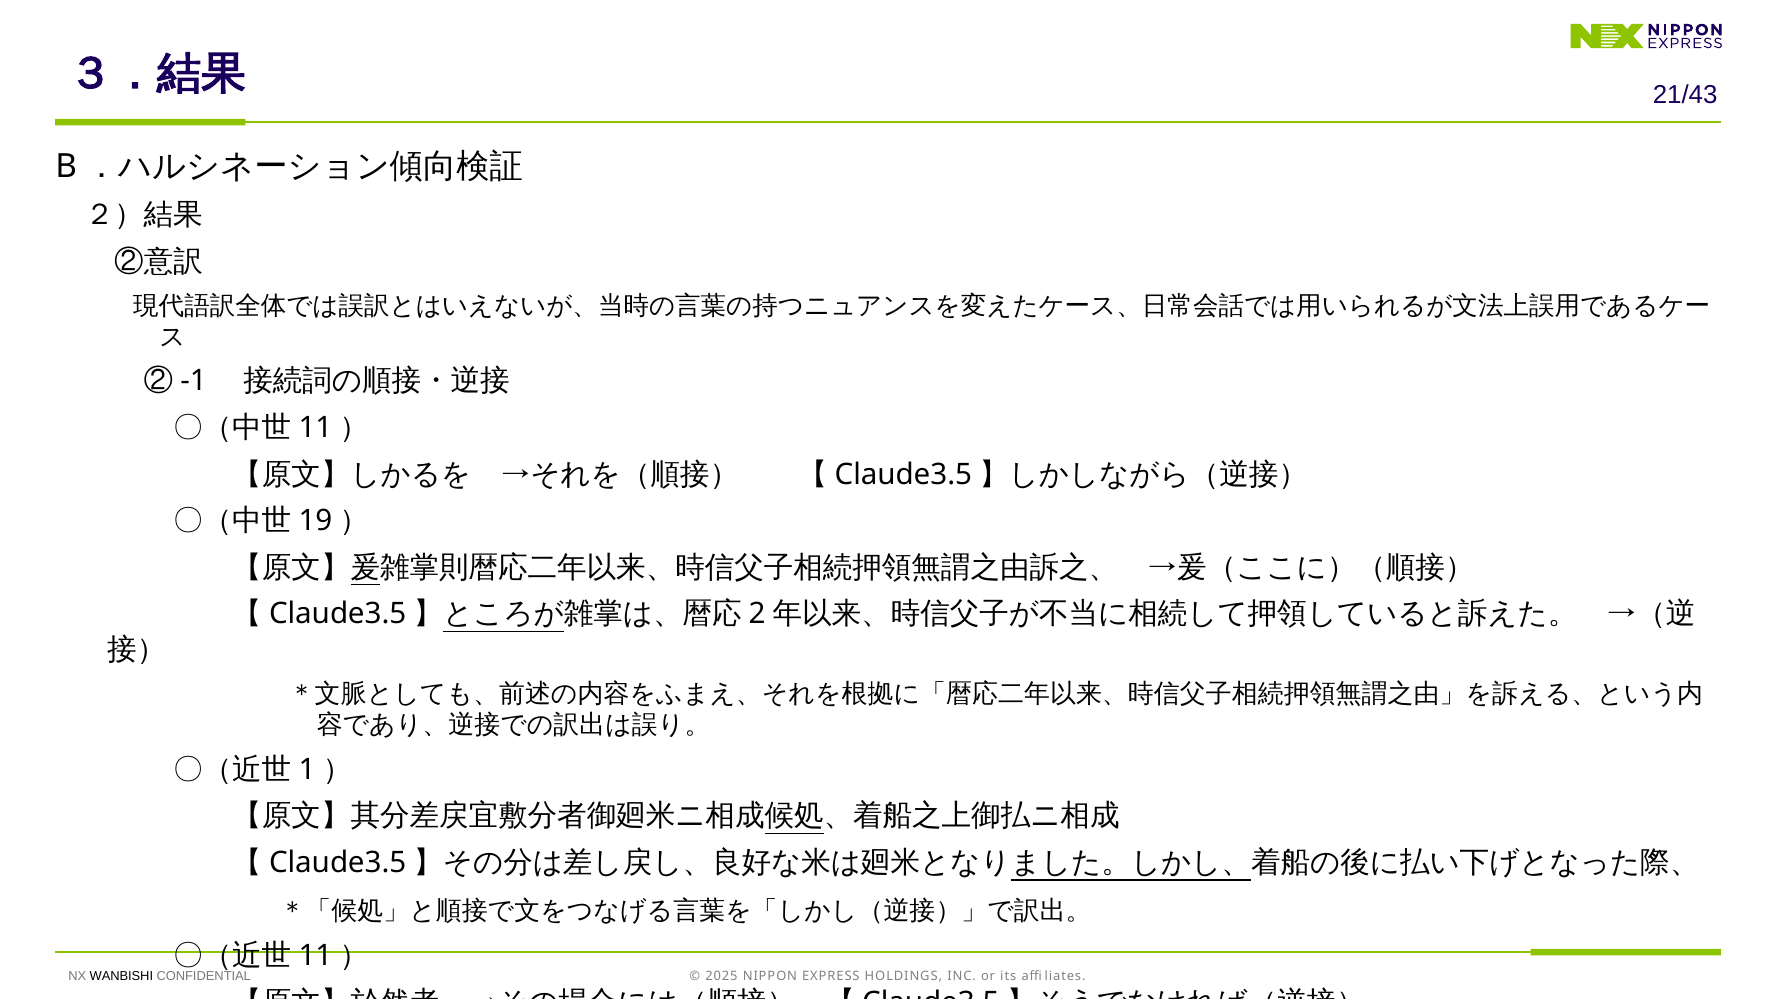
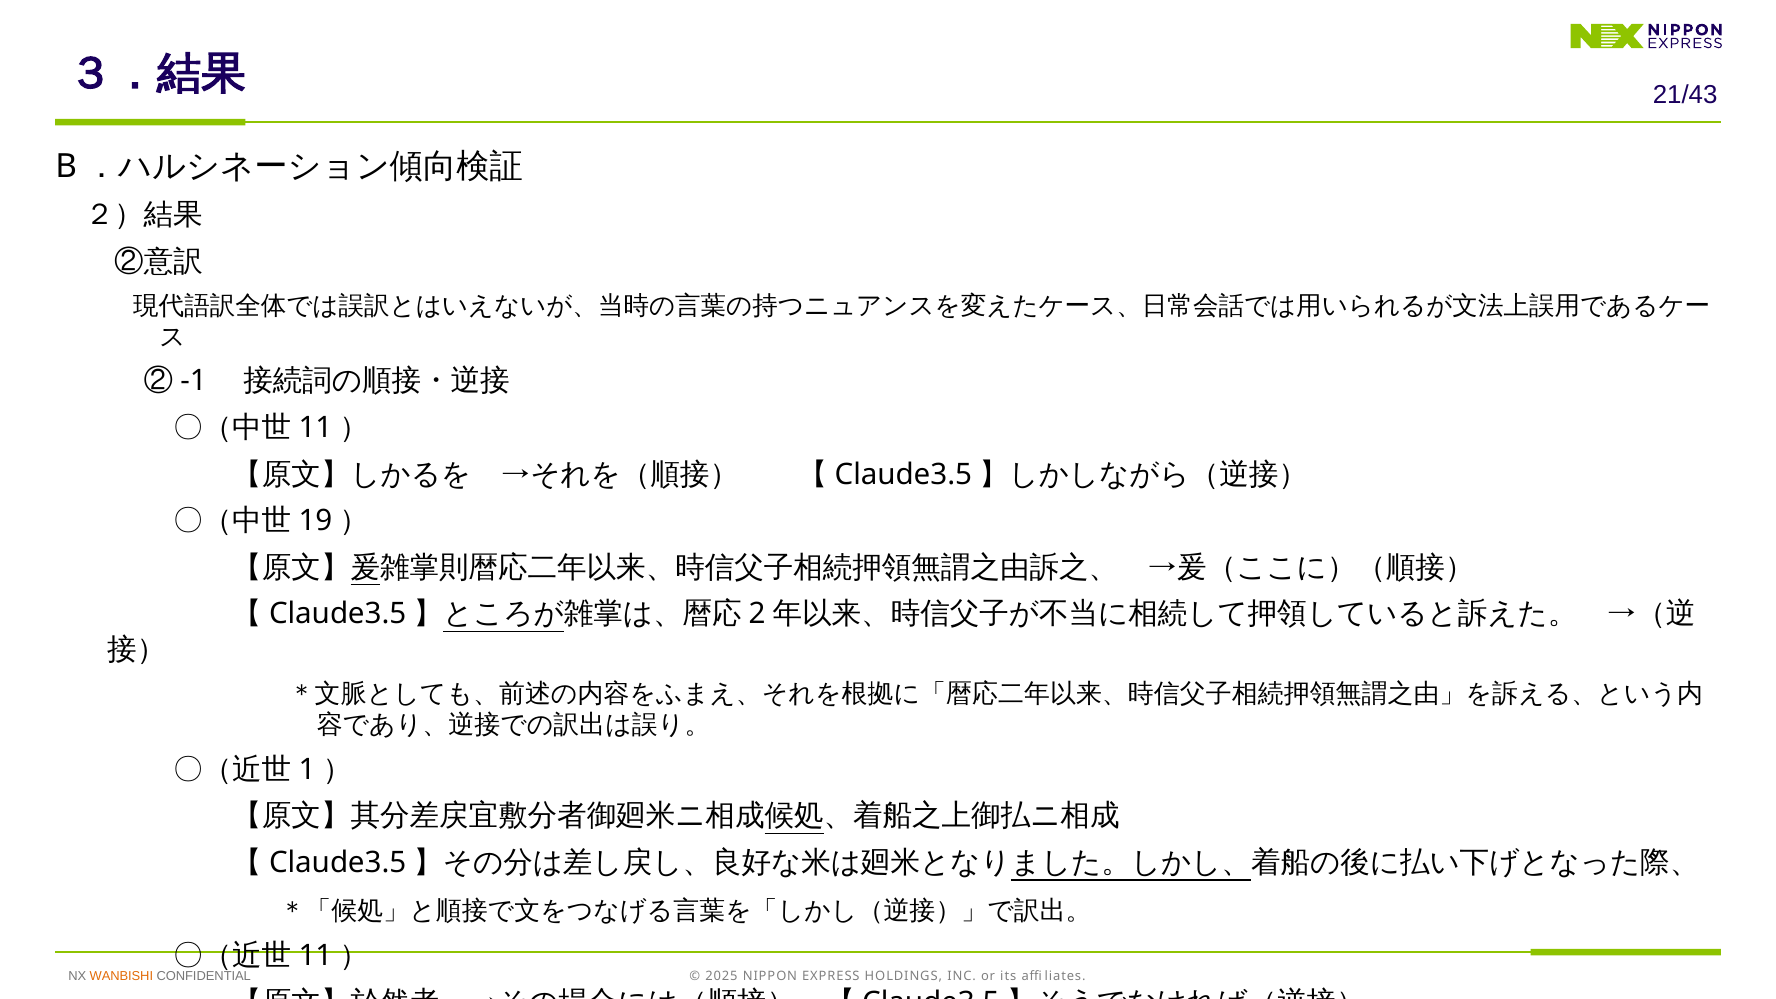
WANBISHI colour: black -> orange
